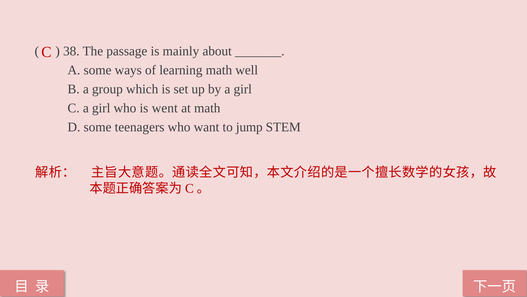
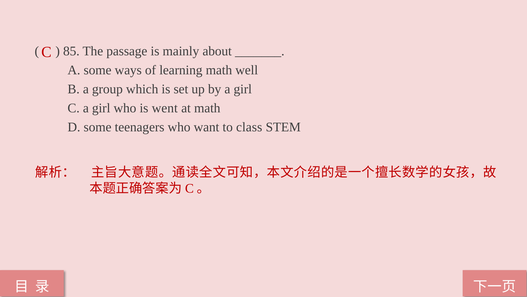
38: 38 -> 85
jump: jump -> class
